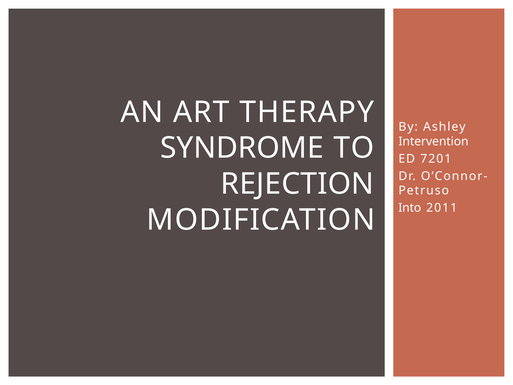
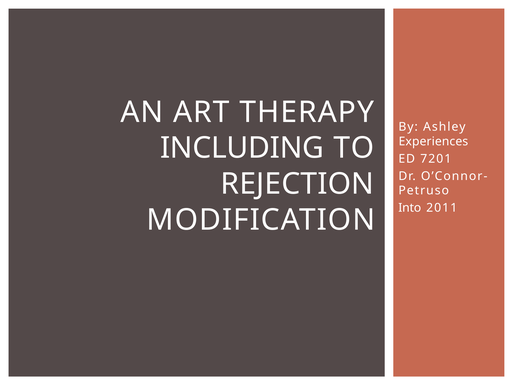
Intervention: Intervention -> Experiences
SYNDROME: SYNDROME -> INCLUDING
